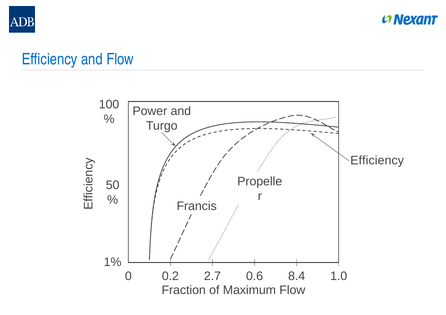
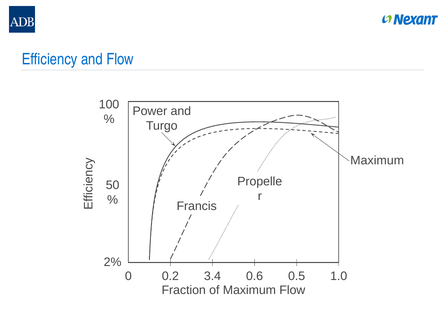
Efficiency at (377, 161): Efficiency -> Maximum
1%: 1% -> 2%
2.7: 2.7 -> 3.4
8.4: 8.4 -> 0.5
